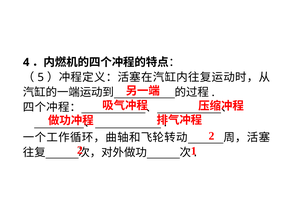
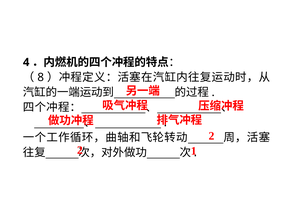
5: 5 -> 8
